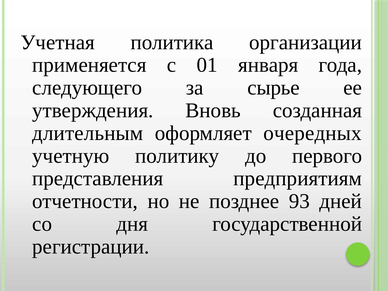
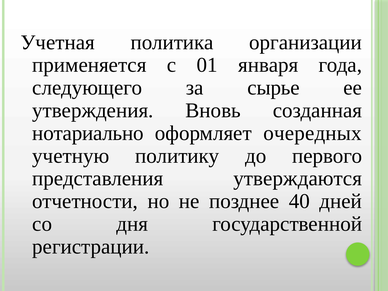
длительным: длительным -> нотариально
предприятиям: предприятиям -> утверждаются
93: 93 -> 40
